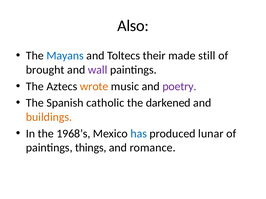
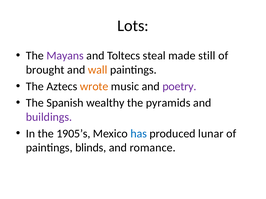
Also: Also -> Lots
Mayans colour: blue -> purple
their: their -> steal
wall colour: purple -> orange
catholic: catholic -> wealthy
darkened: darkened -> pyramids
buildings colour: orange -> purple
1968’s: 1968’s -> 1905’s
things: things -> blinds
